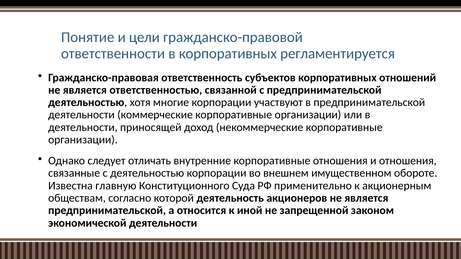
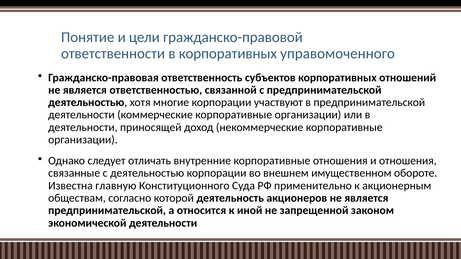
регламентируется: регламентируется -> управомоченного
